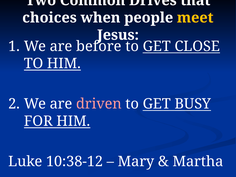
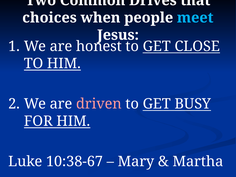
meet colour: yellow -> light blue
before: before -> honest
10:38-12: 10:38-12 -> 10:38-67
